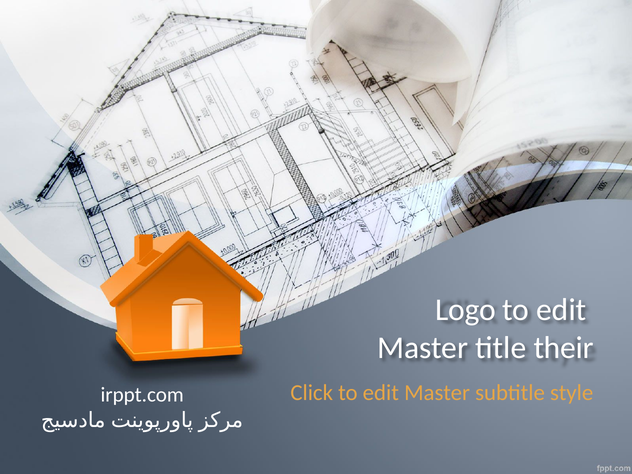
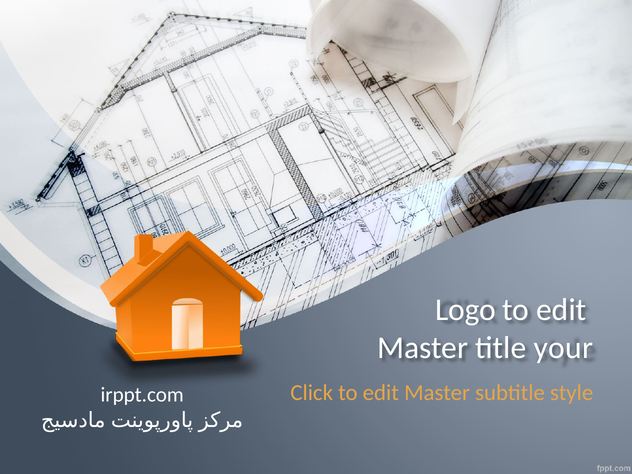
their: their -> your
